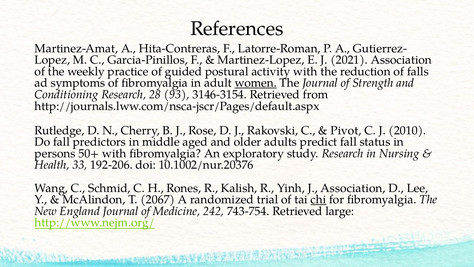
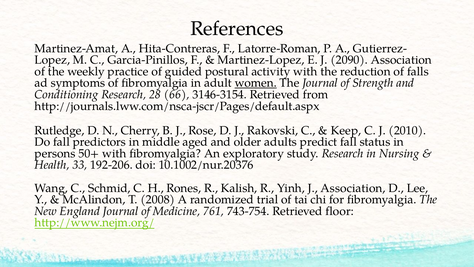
2021: 2021 -> 2090
93: 93 -> 66
Pivot: Pivot -> Keep
2067: 2067 -> 2008
chi underline: present -> none
242: 242 -> 761
large: large -> floor
